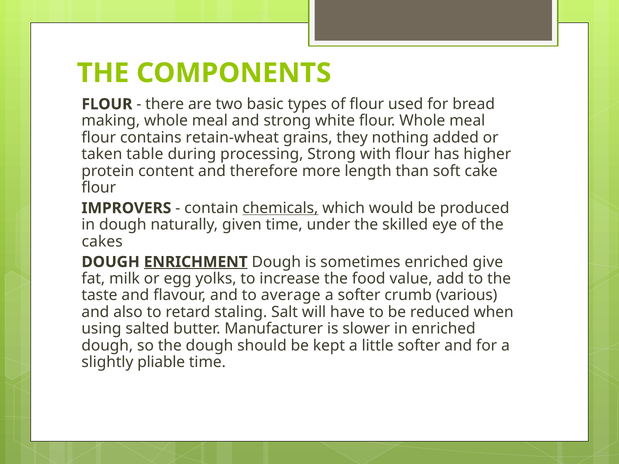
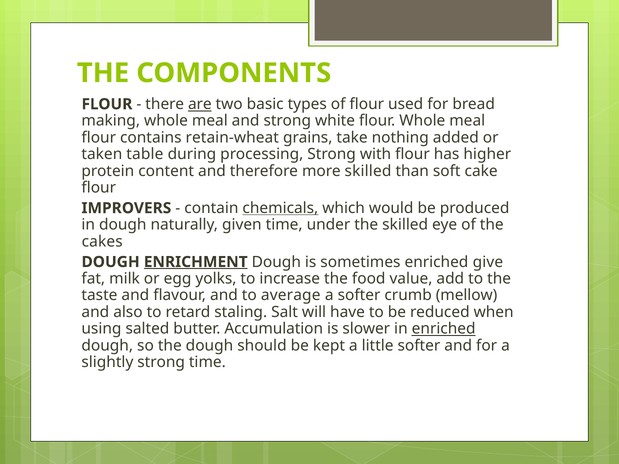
are underline: none -> present
they: they -> take
more length: length -> skilled
various: various -> mellow
Manufacturer: Manufacturer -> Accumulation
enriched at (444, 329) underline: none -> present
slightly pliable: pliable -> strong
